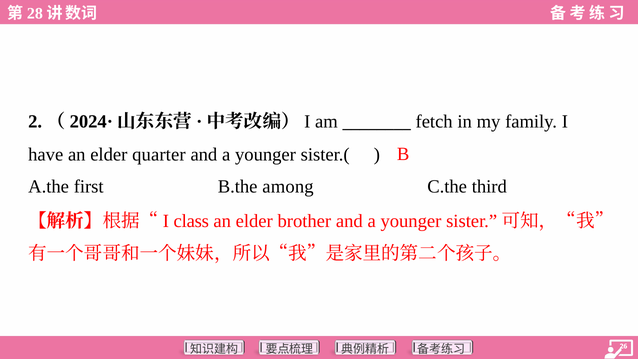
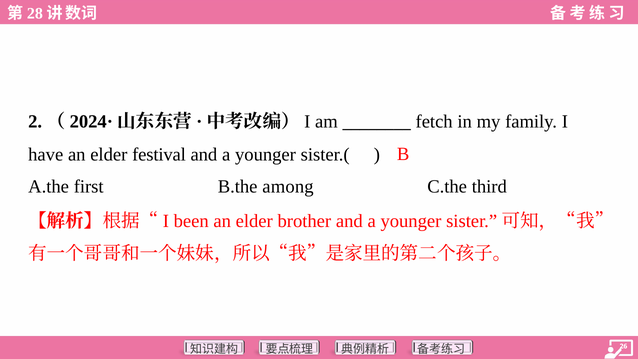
quarter: quarter -> festival
class: class -> been
